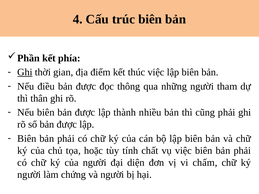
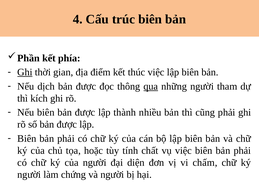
điều: điều -> dịch
qua underline: none -> present
thân: thân -> kích
